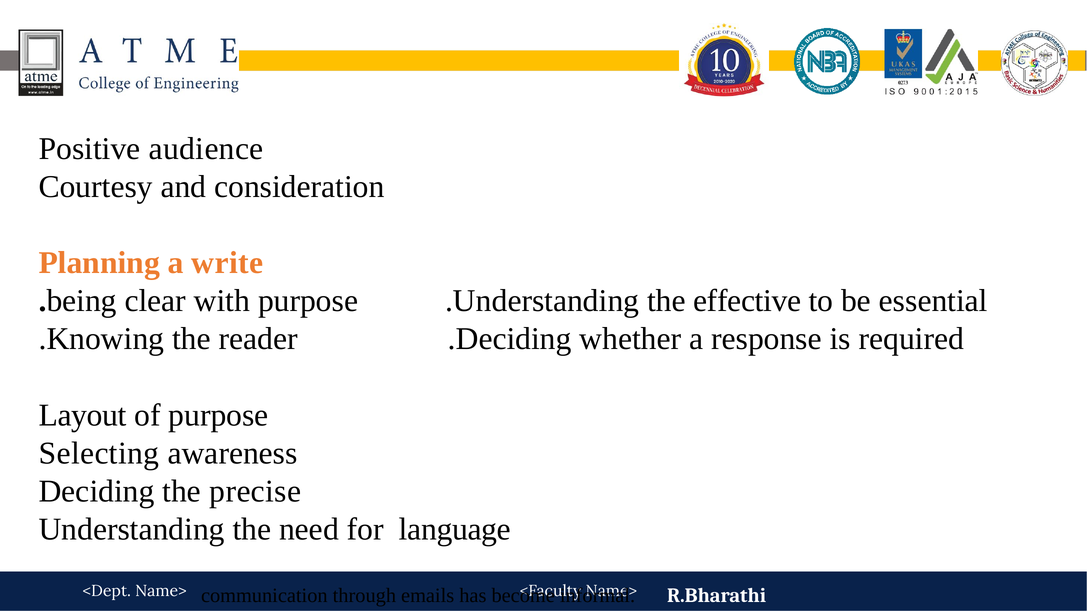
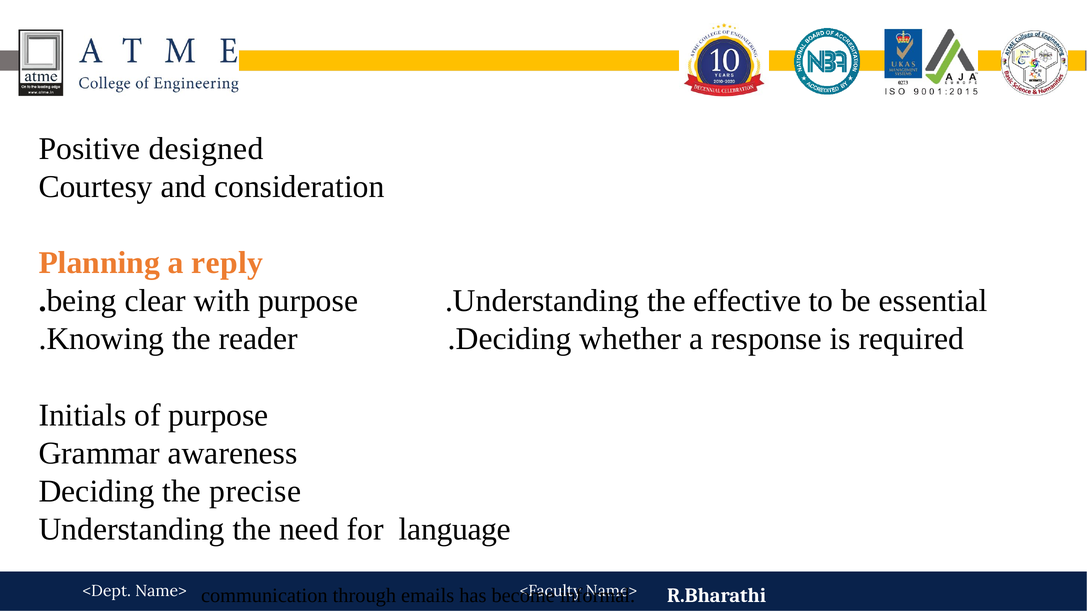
audience: audience -> designed
write: write -> reply
Layout: Layout -> Initials
Selecting: Selecting -> Grammar
